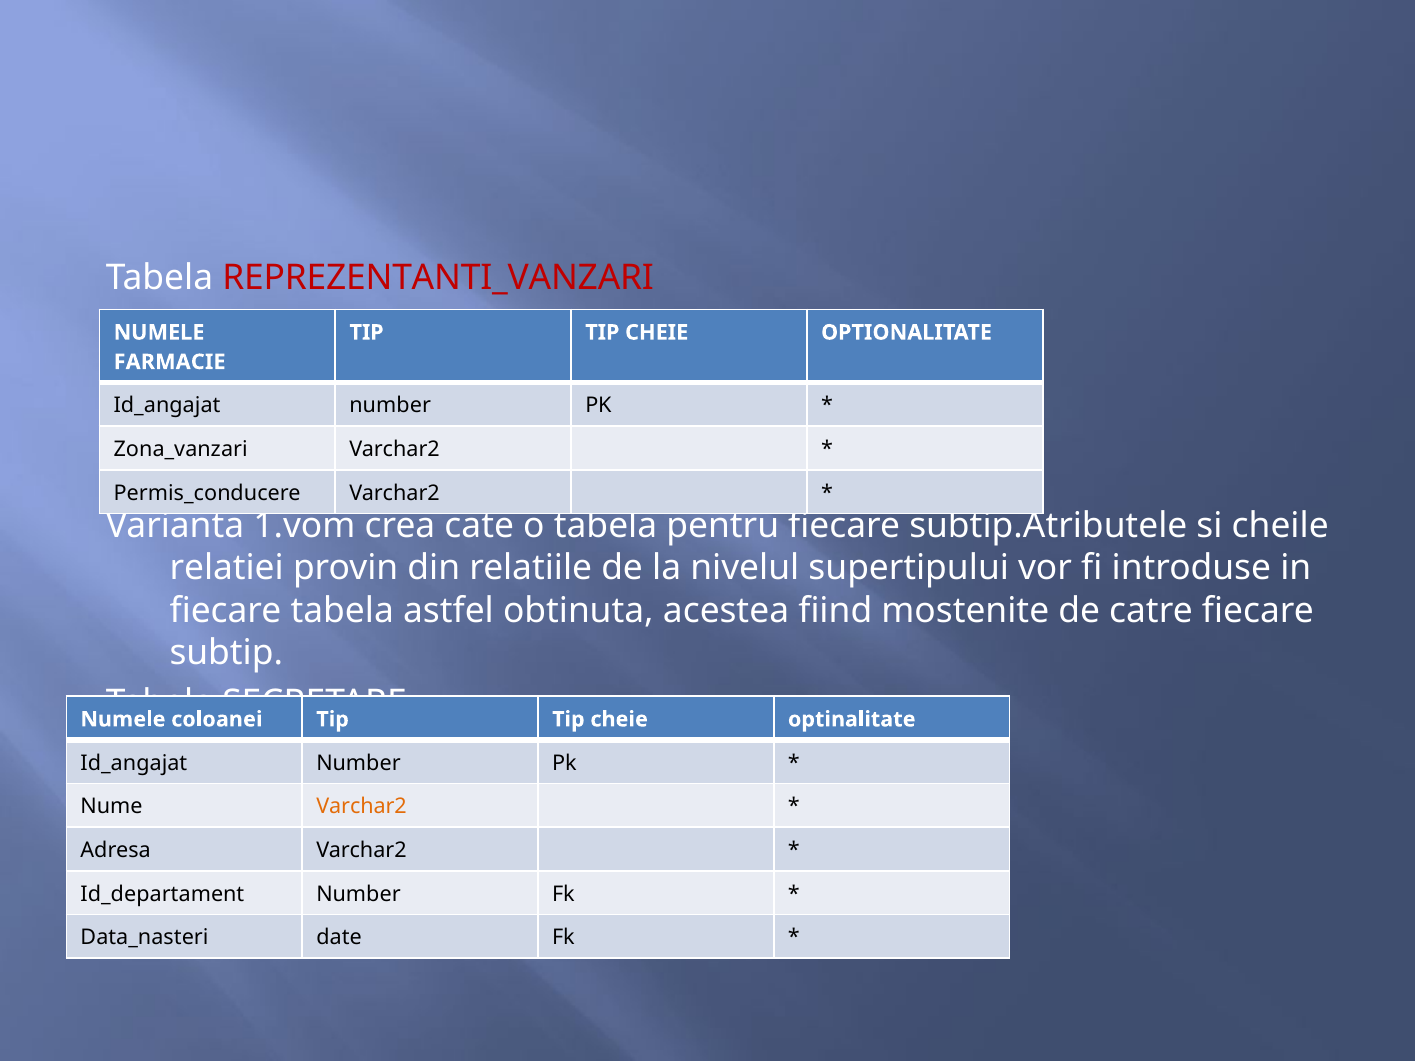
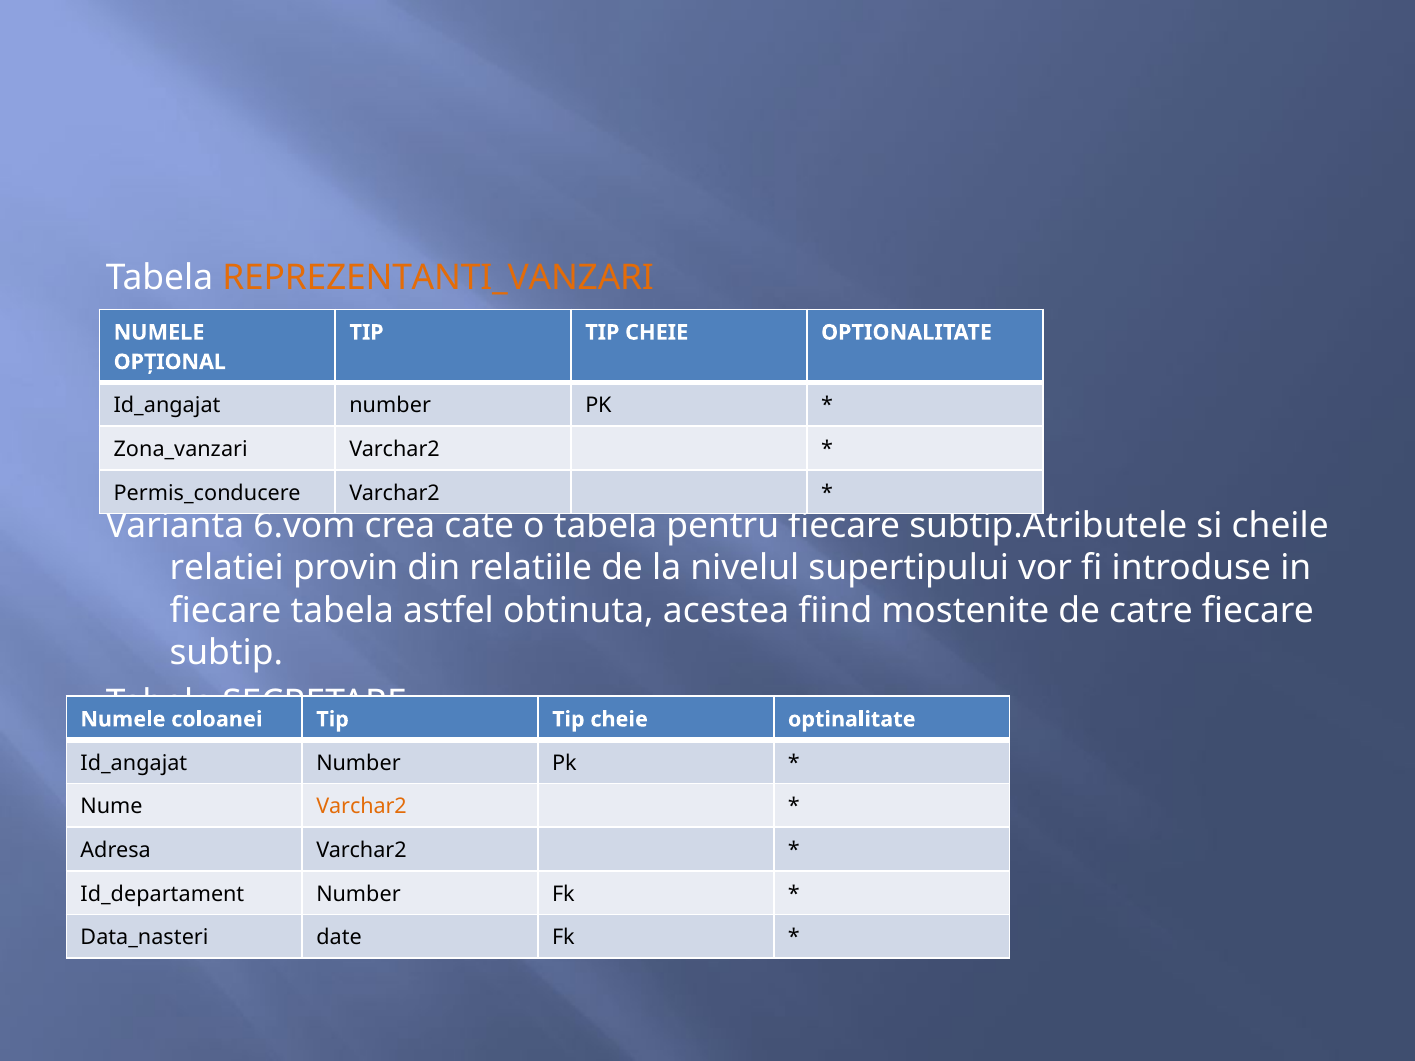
REPREZENTANTI_VANZARI colour: red -> orange
FARMACIE: FARMACIE -> OPȚIONAL
1.vom: 1.vom -> 6.vom
